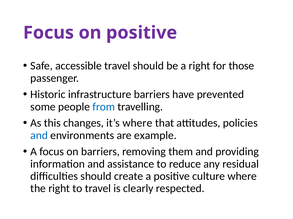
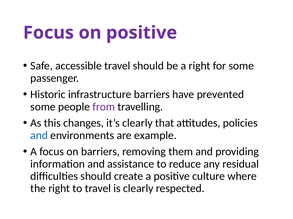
for those: those -> some
from colour: blue -> purple
it’s where: where -> clearly
